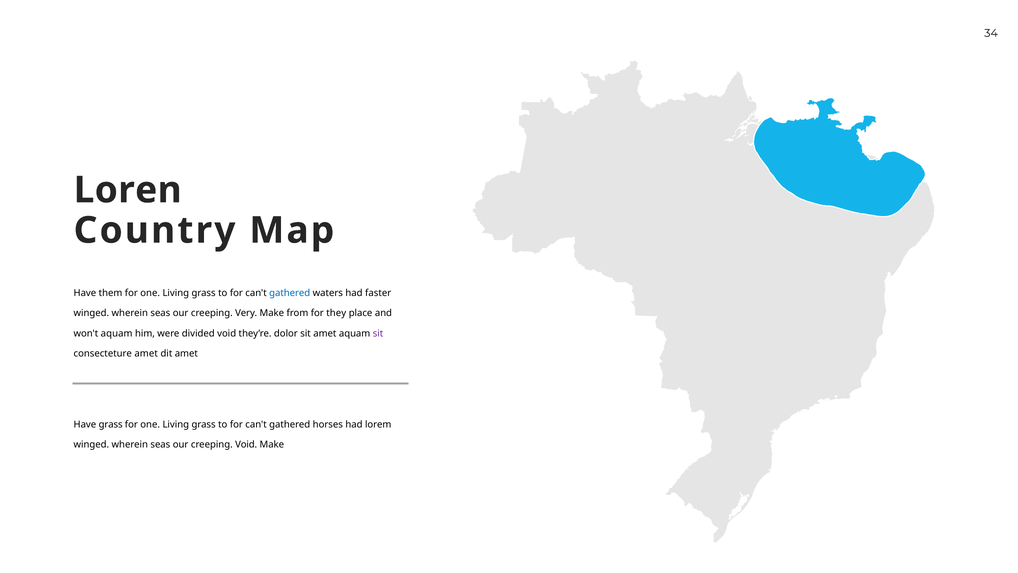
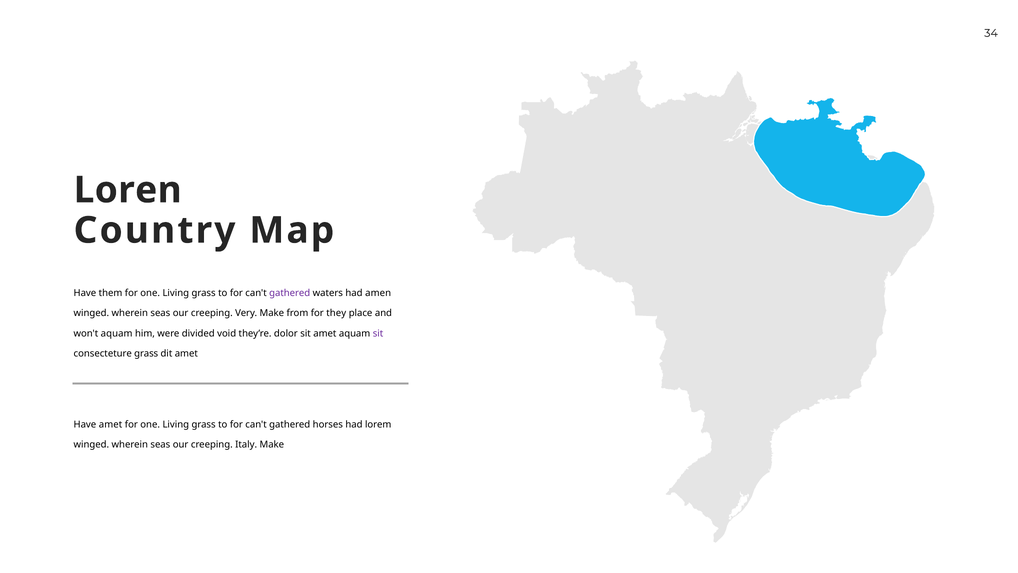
gathered at (290, 293) colour: blue -> purple
faster: faster -> amen
consecteture amet: amet -> grass
Have grass: grass -> amet
creeping Void: Void -> Italy
